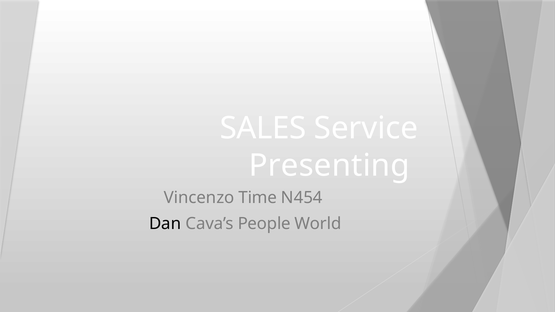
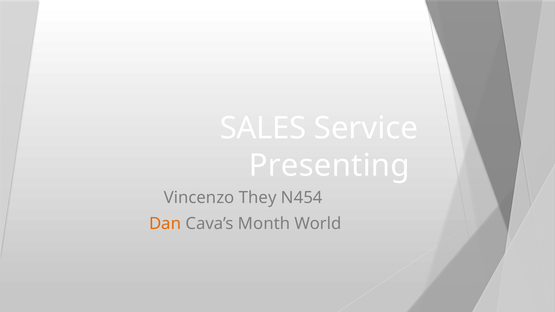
Time: Time -> They
Dan colour: black -> orange
People: People -> Month
